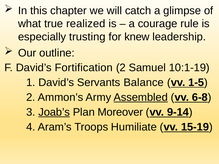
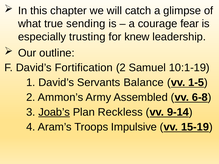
realized: realized -> sending
rule: rule -> fear
Assembled underline: present -> none
Moreover: Moreover -> Reckless
Humiliate: Humiliate -> Impulsive
